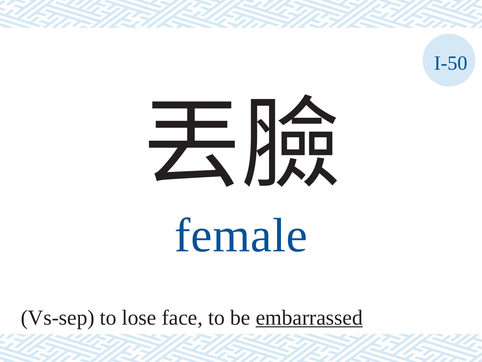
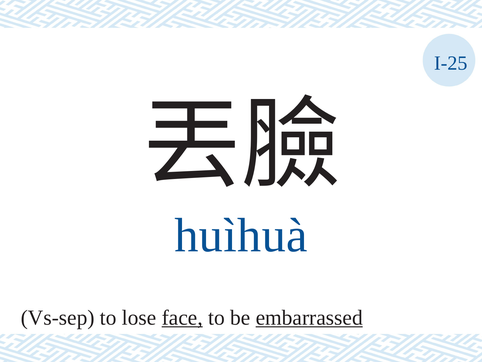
I-50: I-50 -> I-25
female: female -> huìhuà
face underline: none -> present
